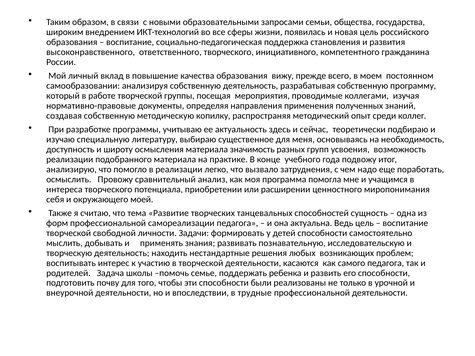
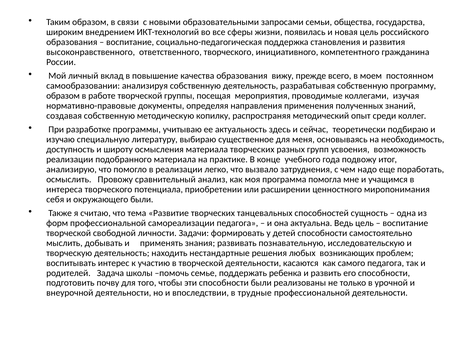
который at (63, 96): который -> образом
материала значимость: значимость -> творческих
окружающего моей: моей -> были
